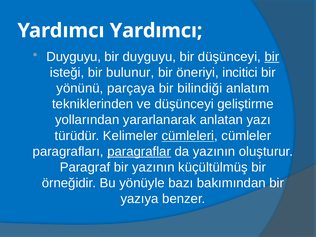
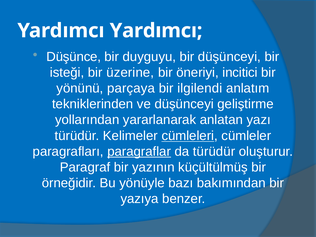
Duyguyu at (74, 57): Duyguyu -> Düşünce
bir at (272, 57) underline: present -> none
bulunur: bulunur -> üzerine
bilindiği: bilindiği -> ilgilendi
da yazının: yazının -> türüdür
